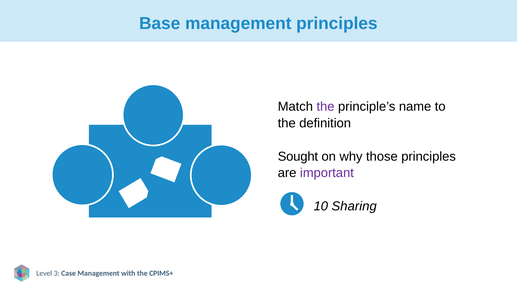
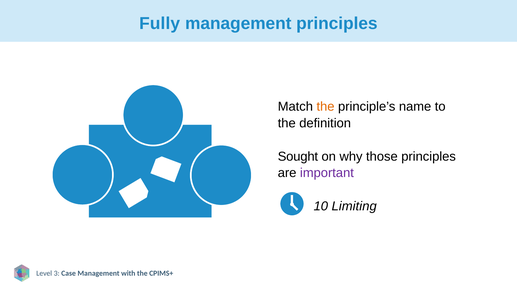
Base: Base -> Fully
the at (326, 107) colour: purple -> orange
Sharing: Sharing -> Limiting
